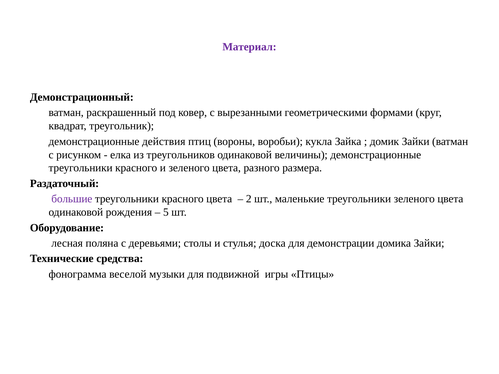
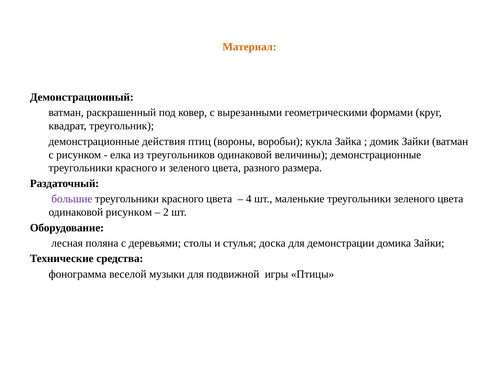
Материал colour: purple -> orange
2: 2 -> 4
одинаковой рождения: рождения -> рисунком
5: 5 -> 2
